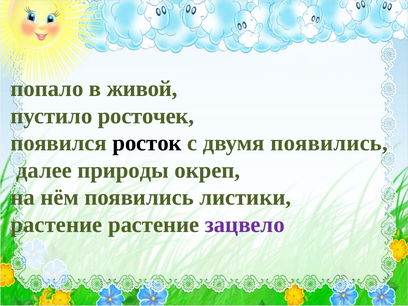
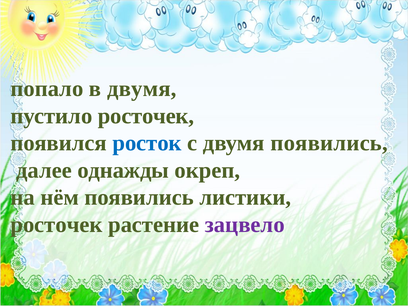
в живой: живой -> двумя
росток colour: black -> blue
природы: природы -> однажды
растение at (56, 225): растение -> росточек
